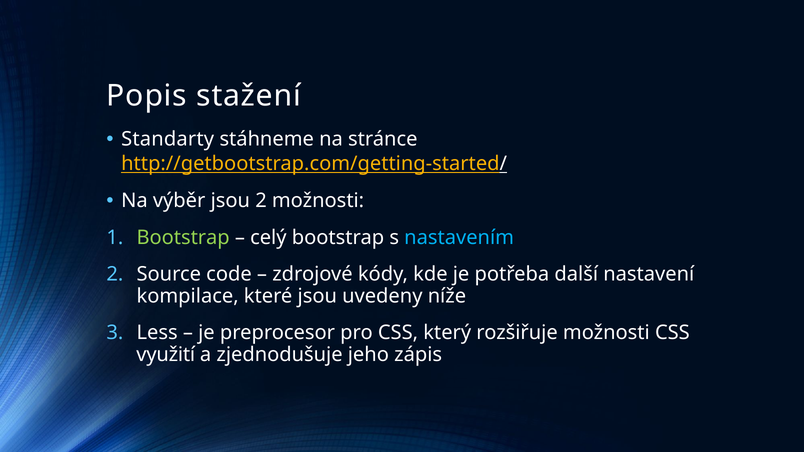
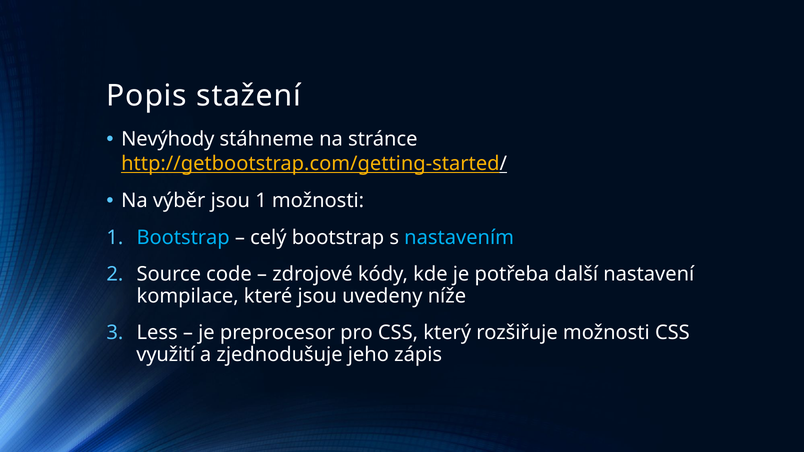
Standarty: Standarty -> Nevýhody
jsou 2: 2 -> 1
Bootstrap at (183, 238) colour: light green -> light blue
